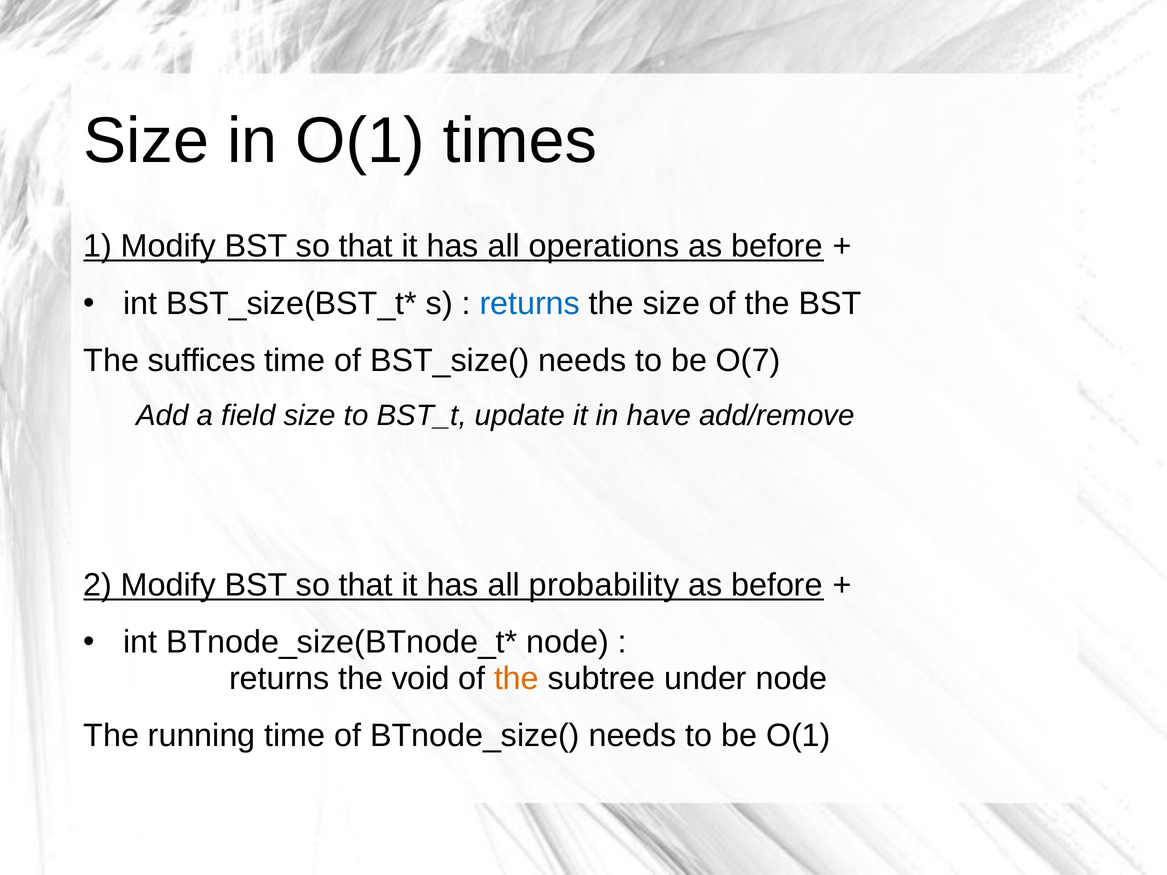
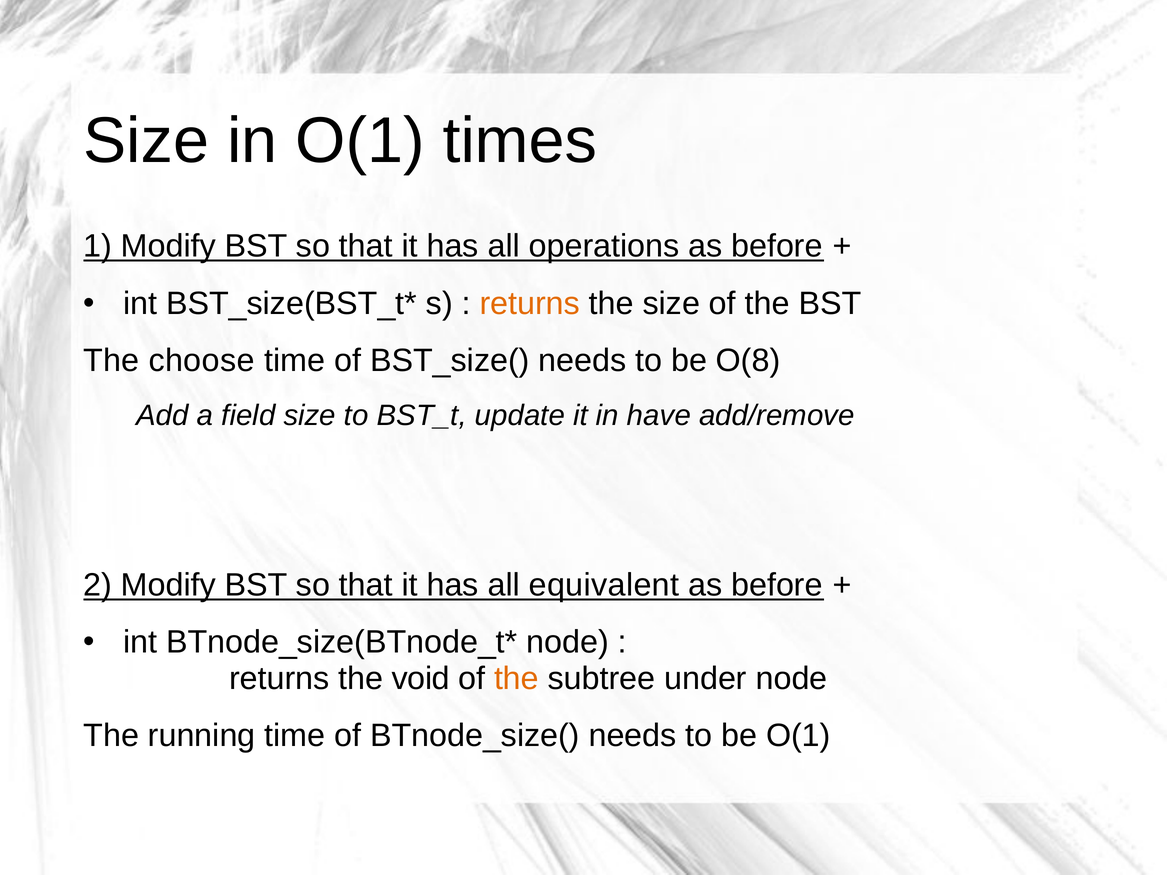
returns at (530, 303) colour: blue -> orange
suffices: suffices -> choose
O(7: O(7 -> O(8
probability: probability -> equivalent
